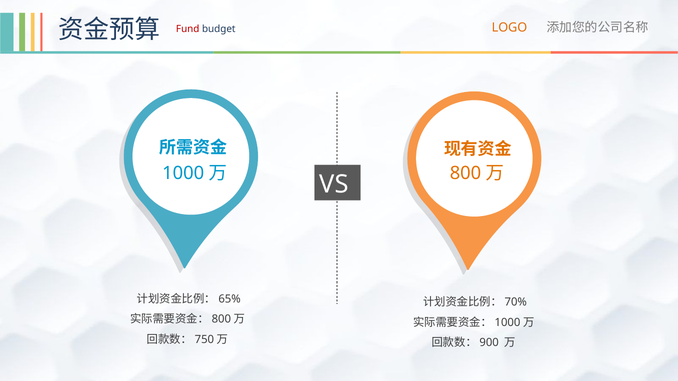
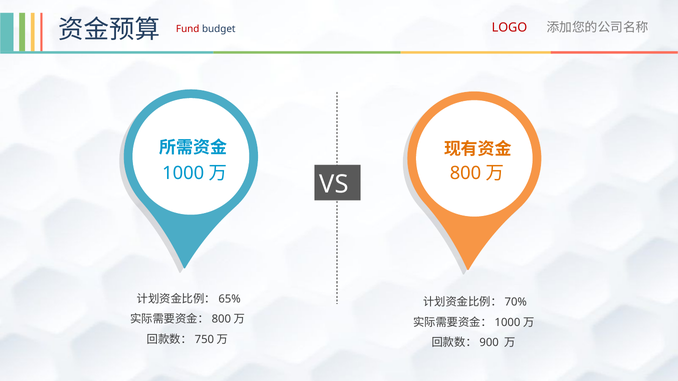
LOGO colour: orange -> red
